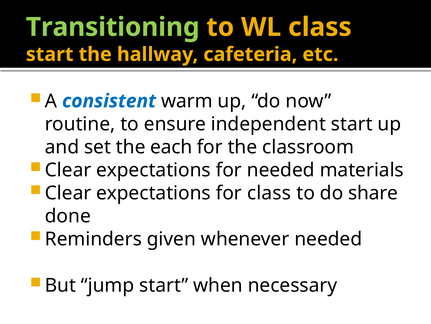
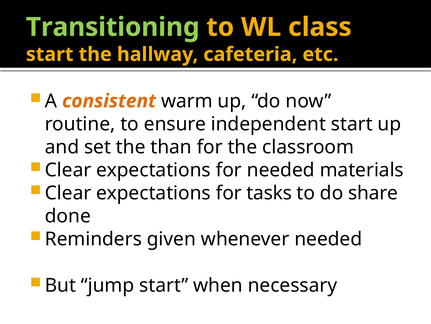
consistent colour: blue -> orange
each: each -> than
for class: class -> tasks
